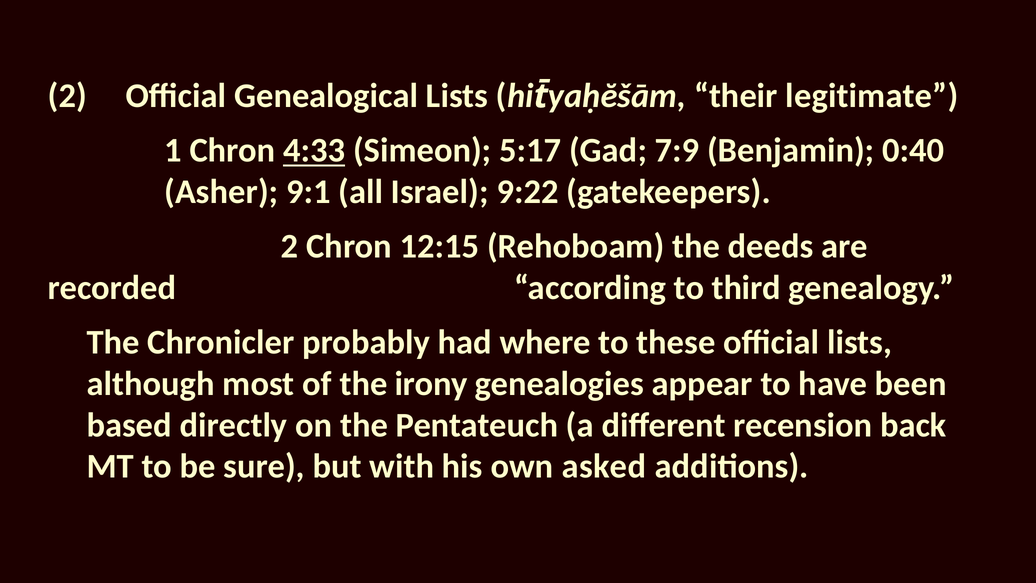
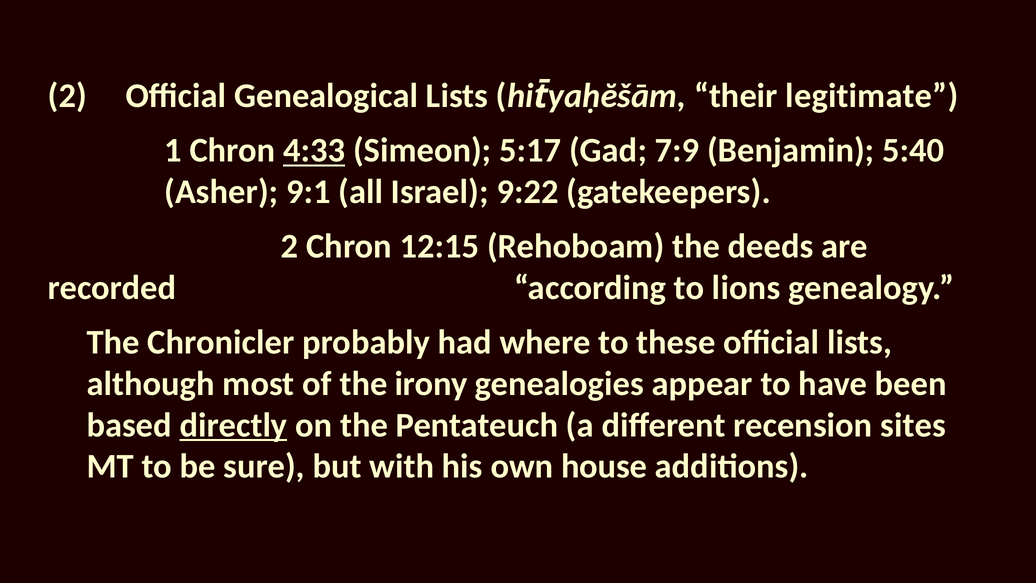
0:40: 0:40 -> 5:40
third: third -> lions
directly underline: none -> present
back: back -> sites
asked: asked -> house
